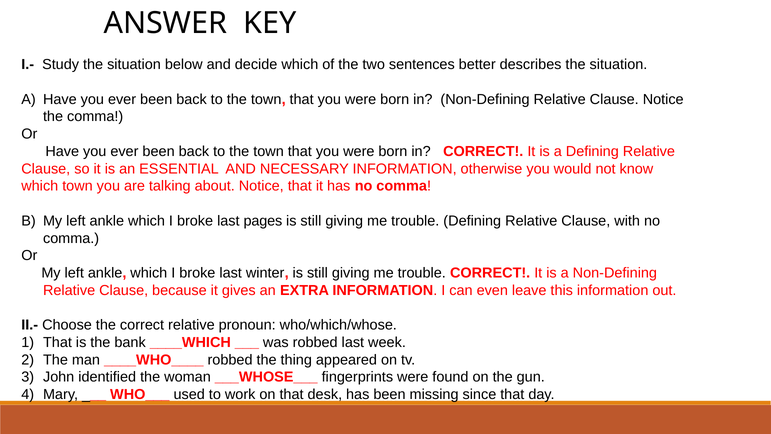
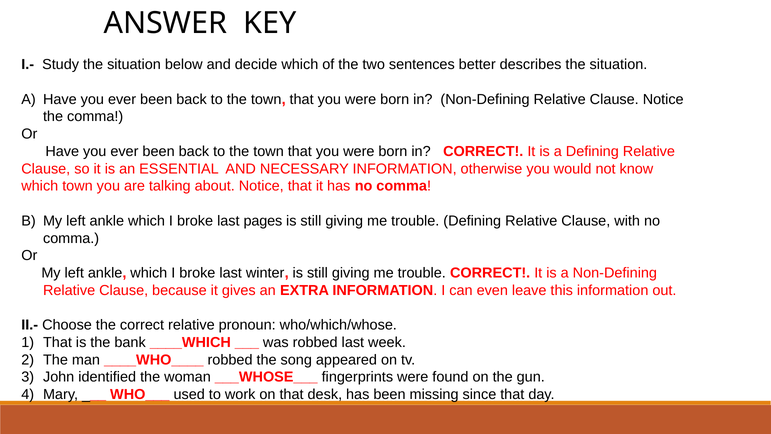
thing: thing -> song
